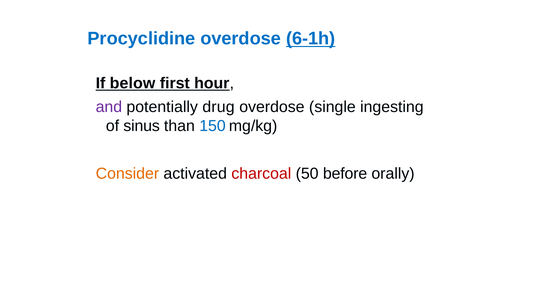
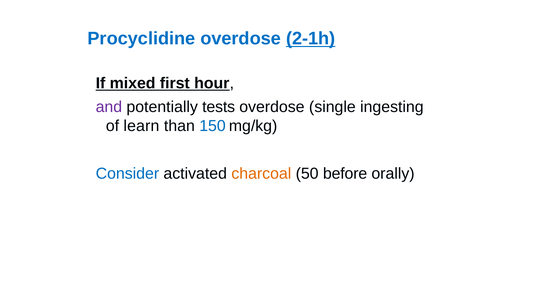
6-1h: 6-1h -> 2-1h
below: below -> mixed
drug: drug -> tests
sinus: sinus -> learn
Consider colour: orange -> blue
charcoal colour: red -> orange
